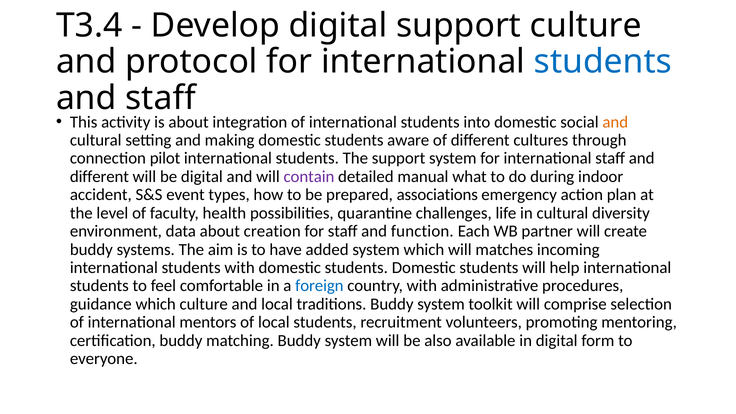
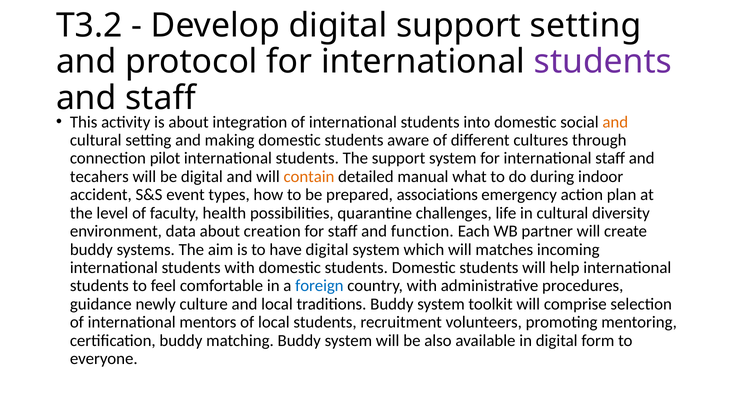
T3.4: T3.4 -> T3.2
support culture: culture -> setting
students at (603, 62) colour: blue -> purple
different at (99, 177): different -> tecahers
contain colour: purple -> orange
have added: added -> digital
guidance which: which -> newly
